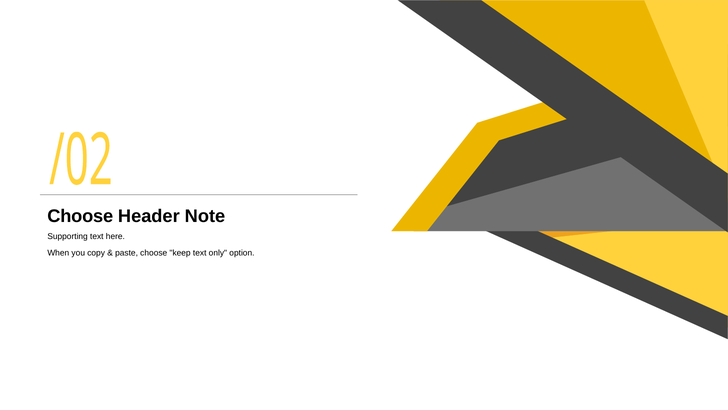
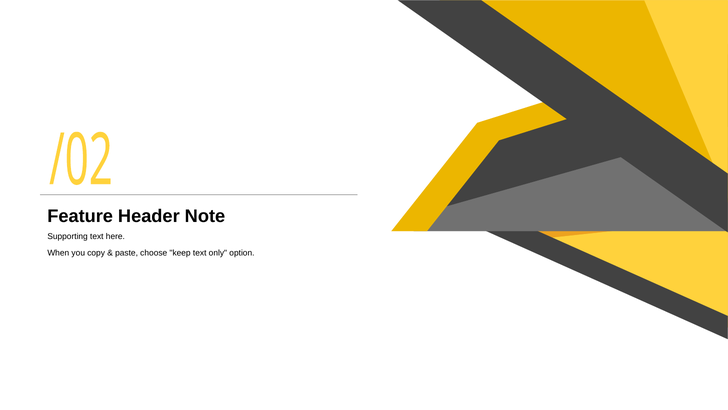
Choose at (80, 216): Choose -> Feature
